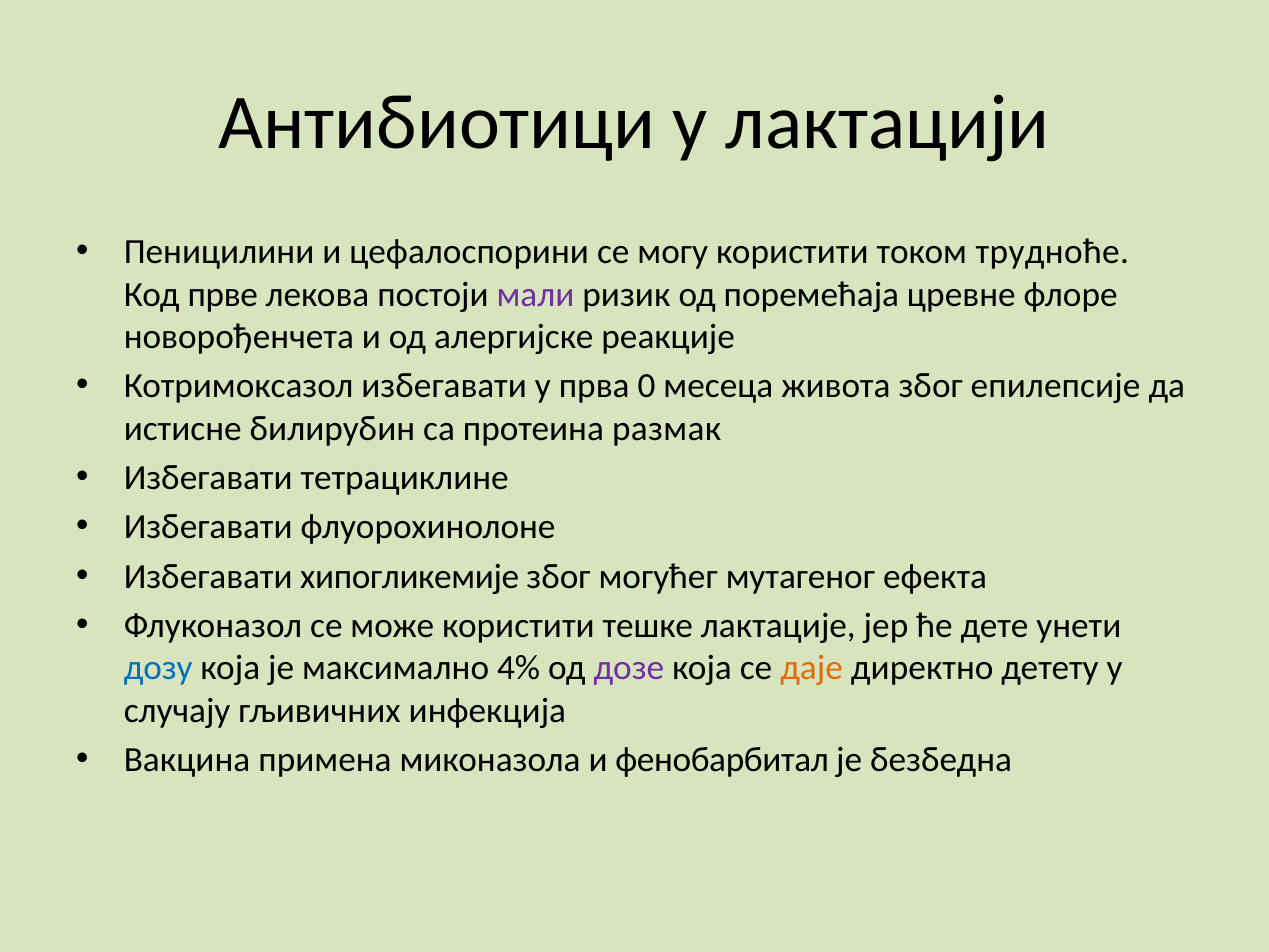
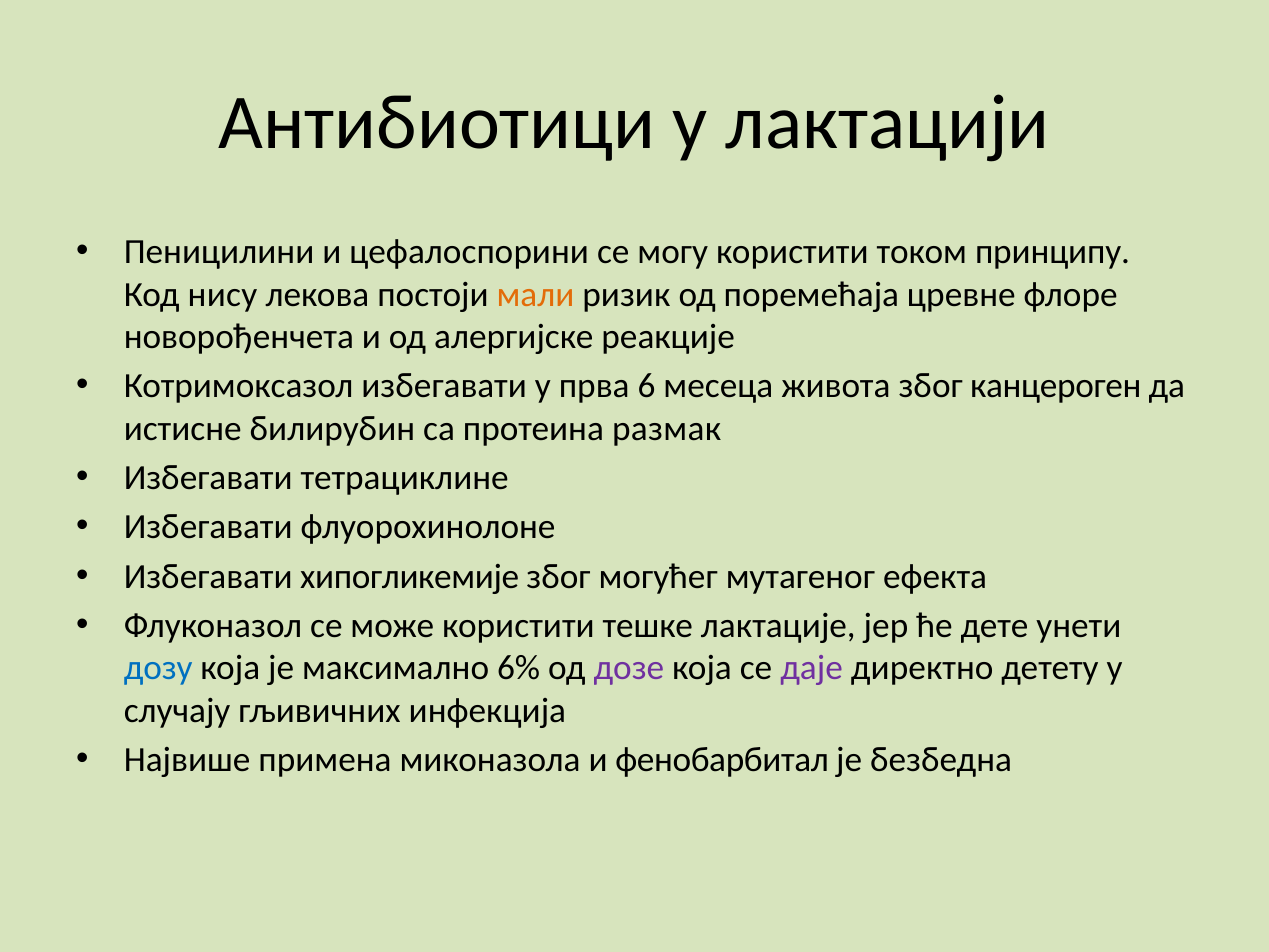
трудноће: трудноће -> принципу
прве: прве -> нису
мали colour: purple -> orange
0: 0 -> 6
епилепсије: епилепсије -> канцероген
4%: 4% -> 6%
даје colour: orange -> purple
Вакцина: Вакцина -> Највише
